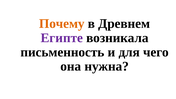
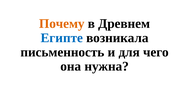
Египте colour: purple -> blue
